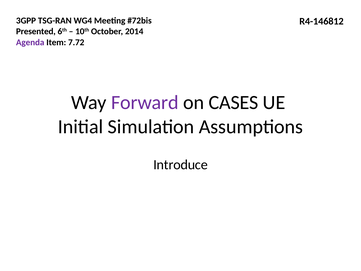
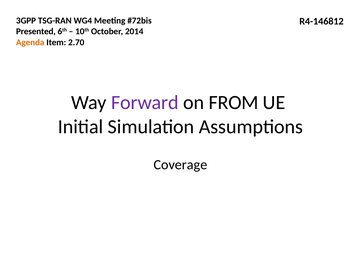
Agenda colour: purple -> orange
7.72: 7.72 -> 2.70
CASES: CASES -> FROM
Introduce: Introduce -> Coverage
